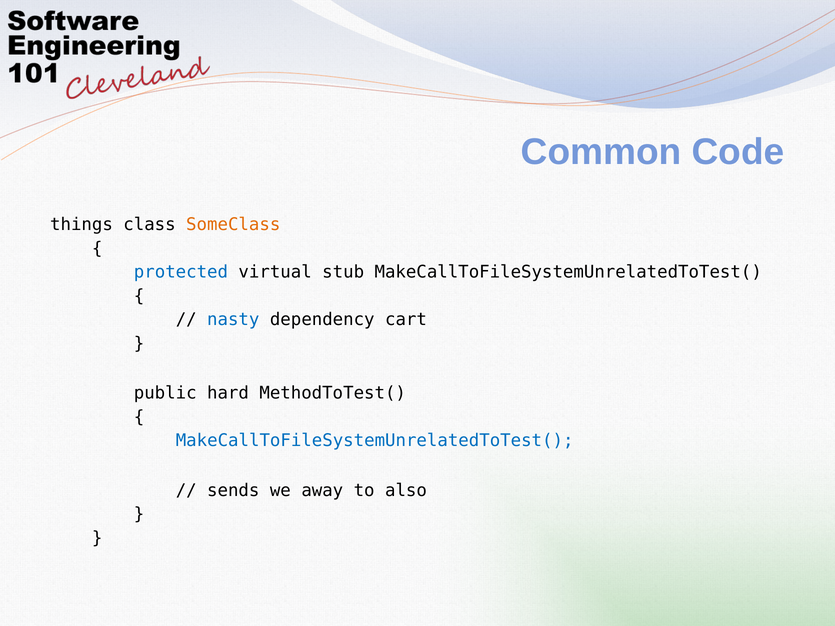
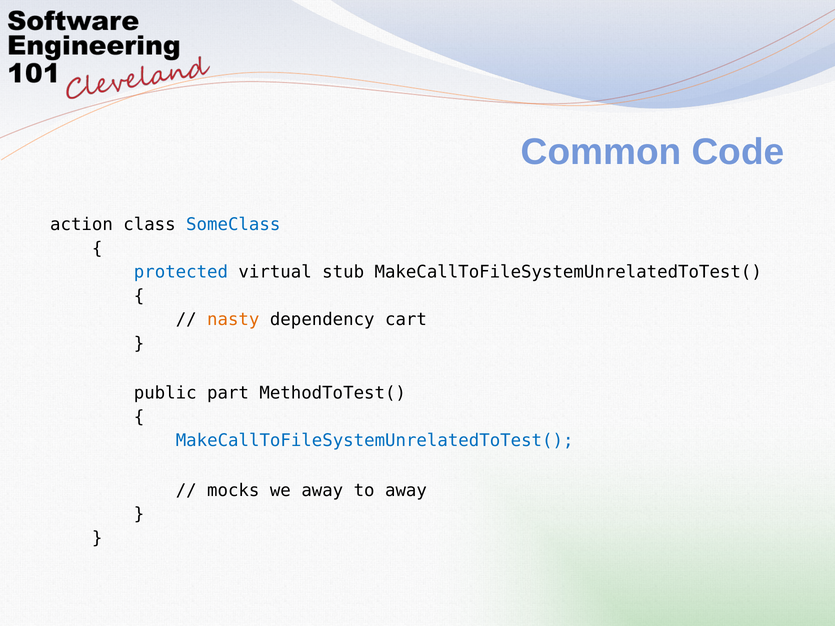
things: things -> action
SomeClass colour: orange -> blue
nasty colour: blue -> orange
hard: hard -> part
sends: sends -> mocks
to also: also -> away
